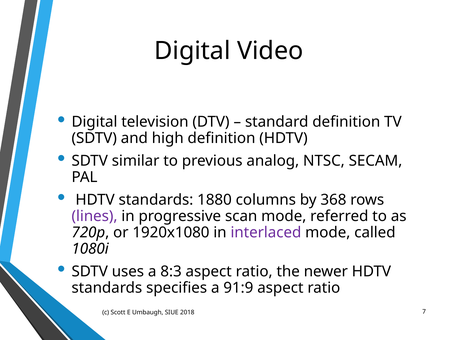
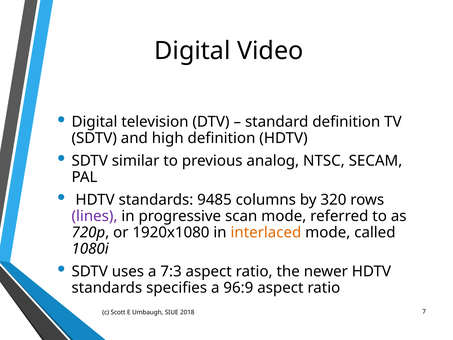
1880: 1880 -> 9485
368: 368 -> 320
interlaced colour: purple -> orange
8:3: 8:3 -> 7:3
91:9: 91:9 -> 96:9
